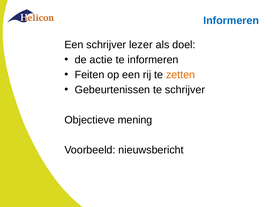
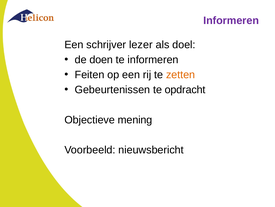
Informeren at (231, 20) colour: blue -> purple
actie: actie -> doen
te schrijver: schrijver -> opdracht
